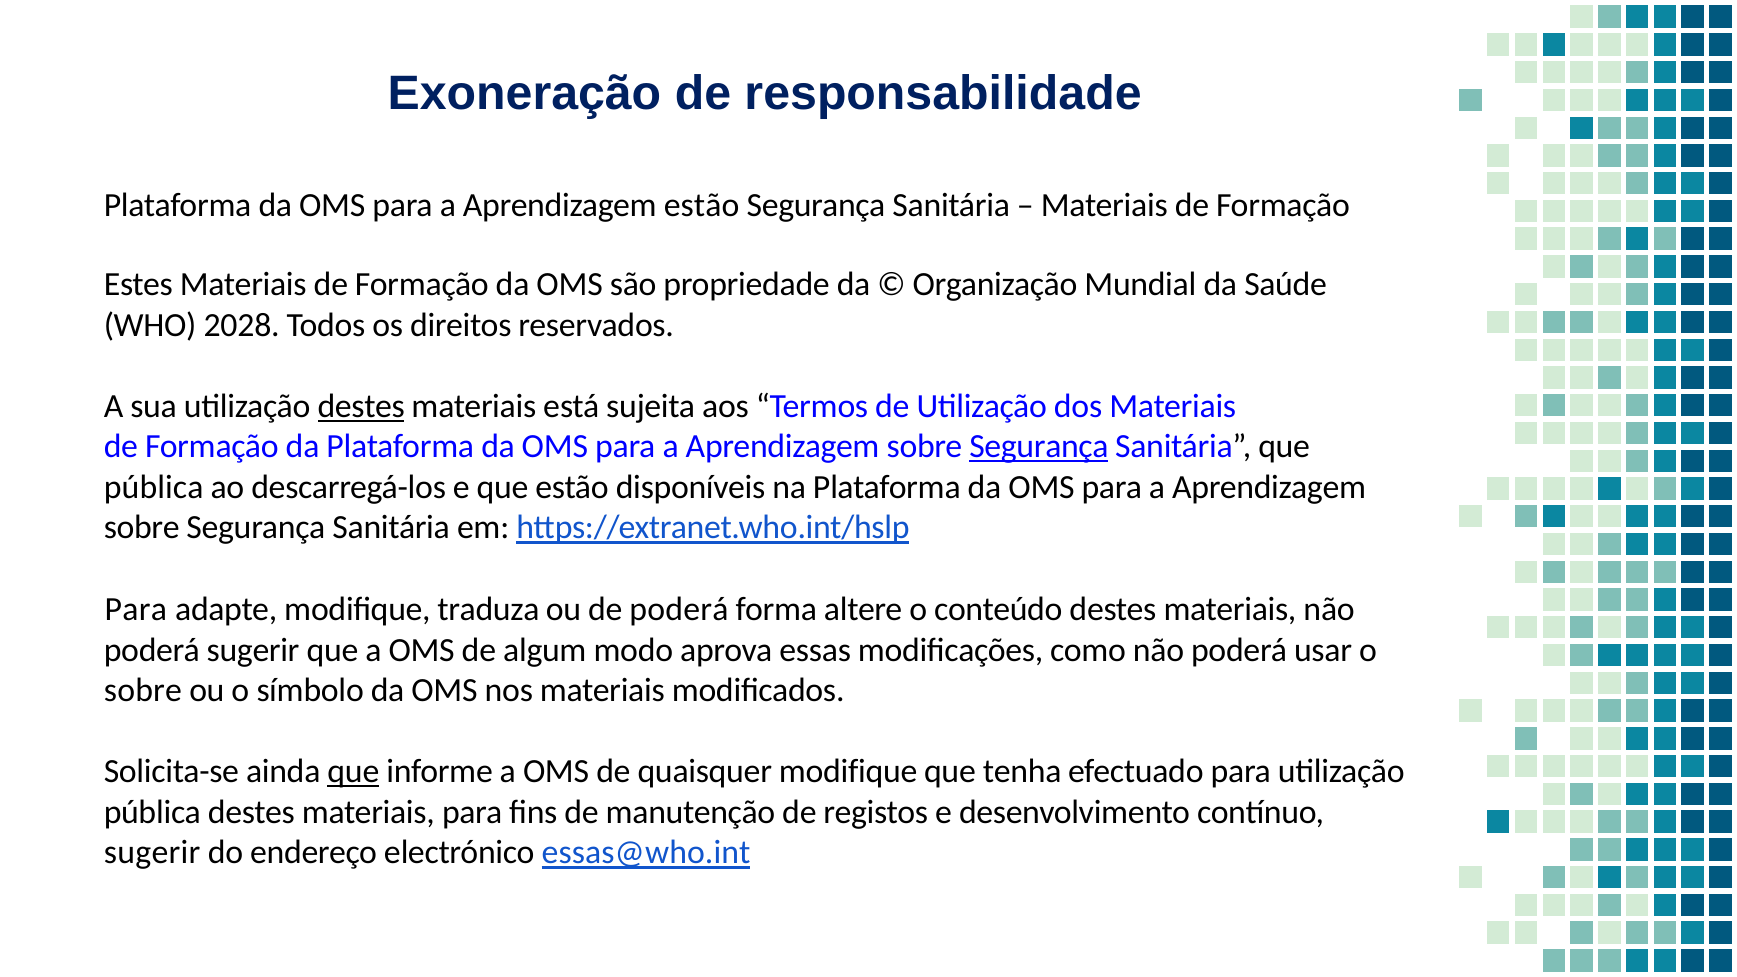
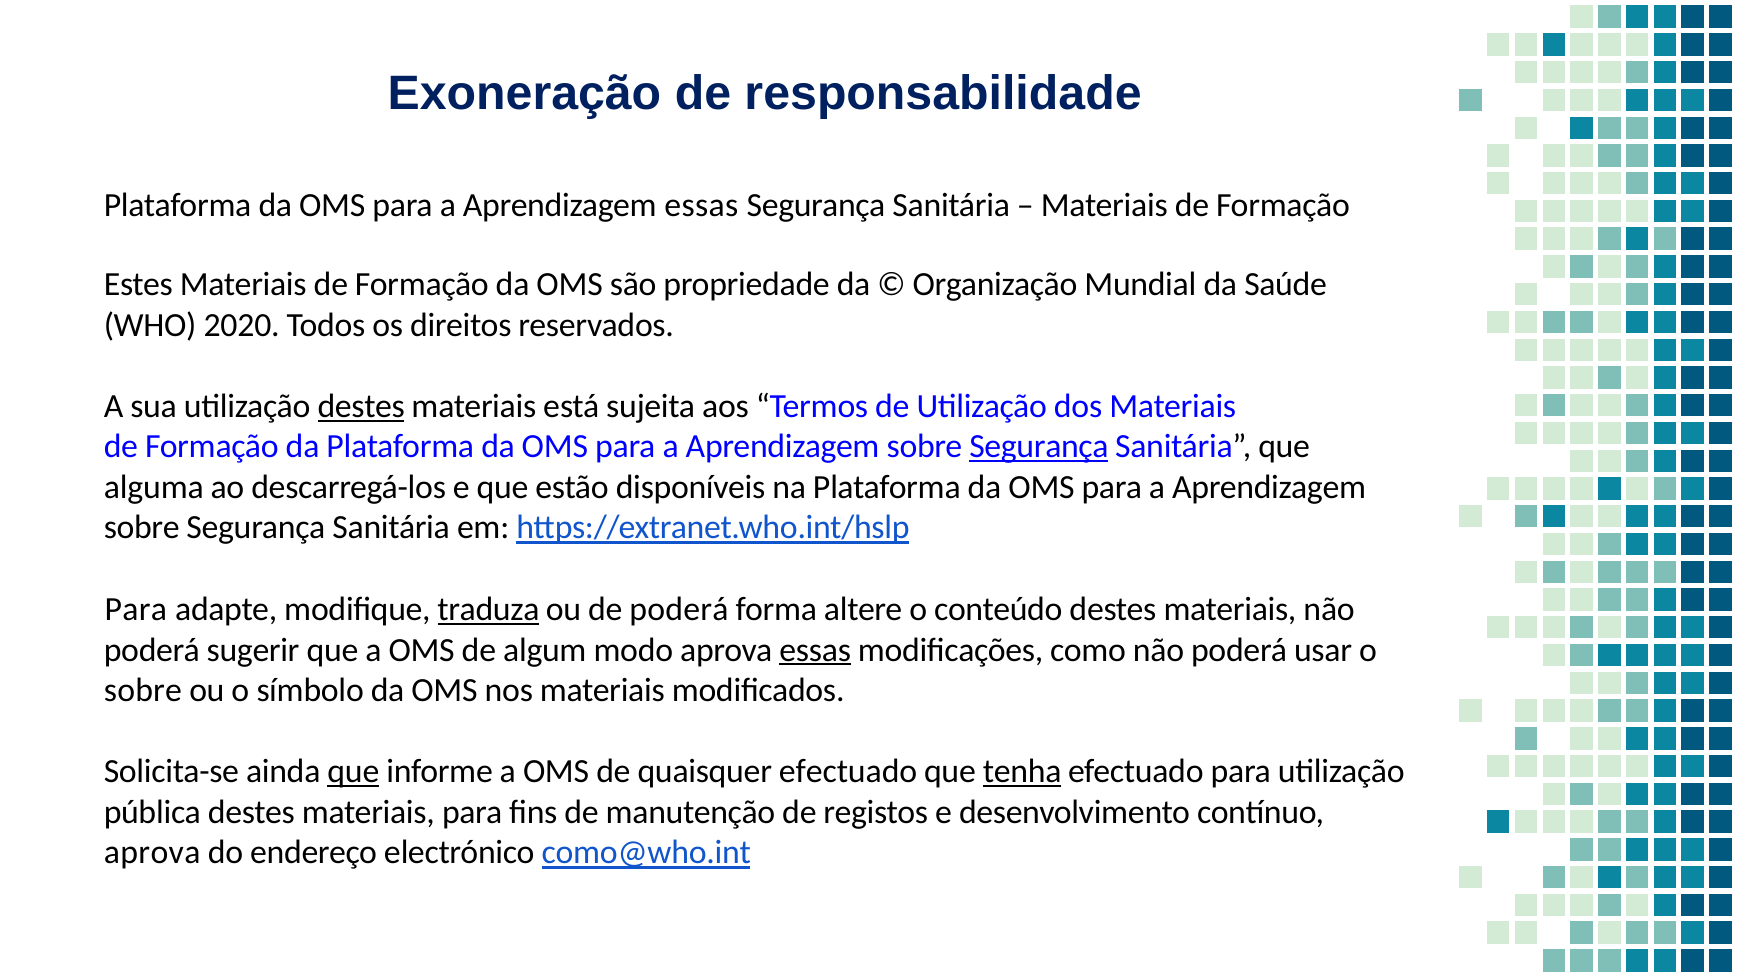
Aprendizagem estão: estão -> essas
2028: 2028 -> 2020
pública at (154, 487): pública -> alguma
traduza underline: none -> present
essas at (815, 650) underline: none -> present
quaisquer modifique: modifique -> efectuado
tenha underline: none -> present
sugerir at (152, 853): sugerir -> aprova
essas@who.int: essas@who.int -> como@who.int
